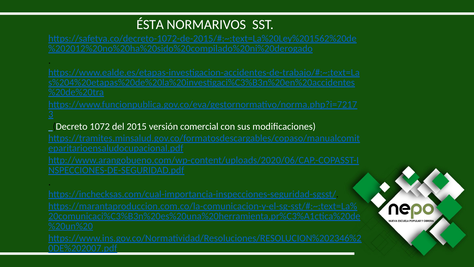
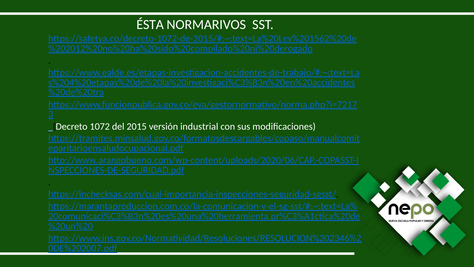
comercial: comercial -> industrial
